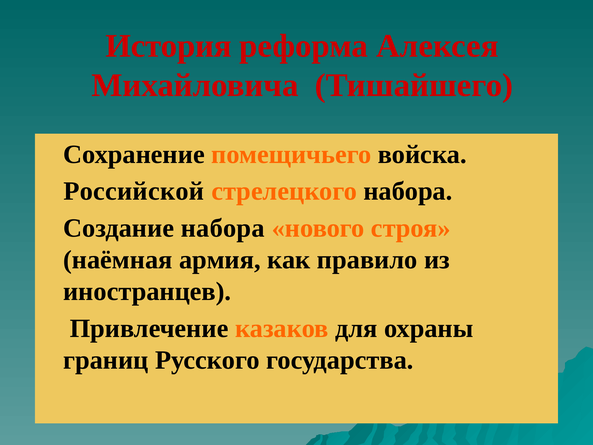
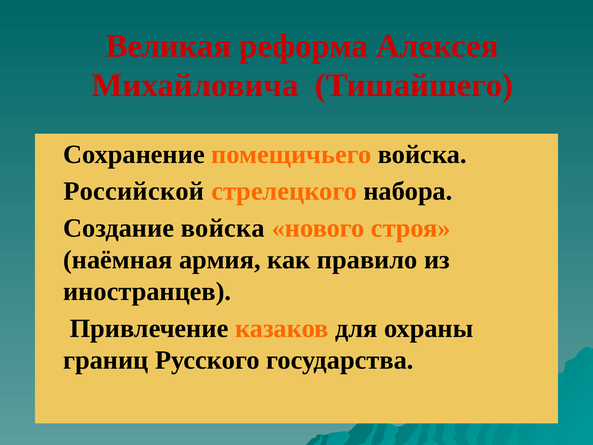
История: История -> Великая
Создание набора: набора -> войска
